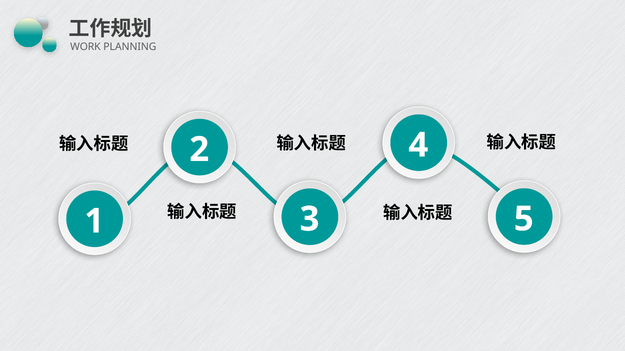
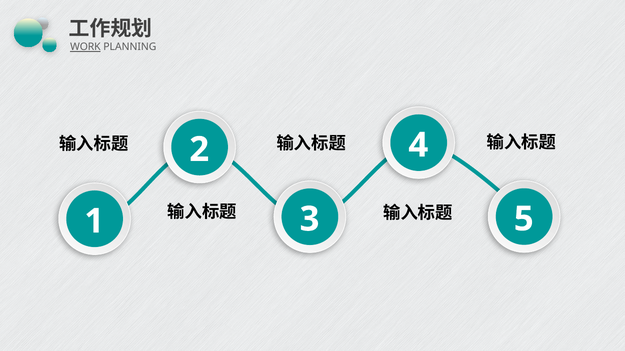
WORK underline: none -> present
